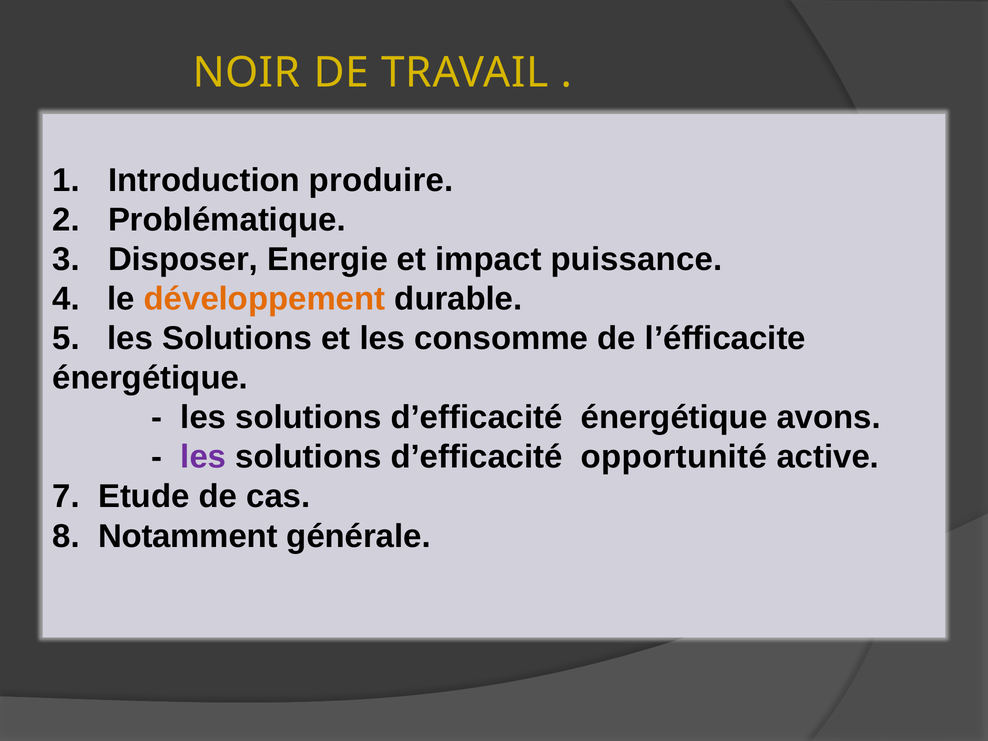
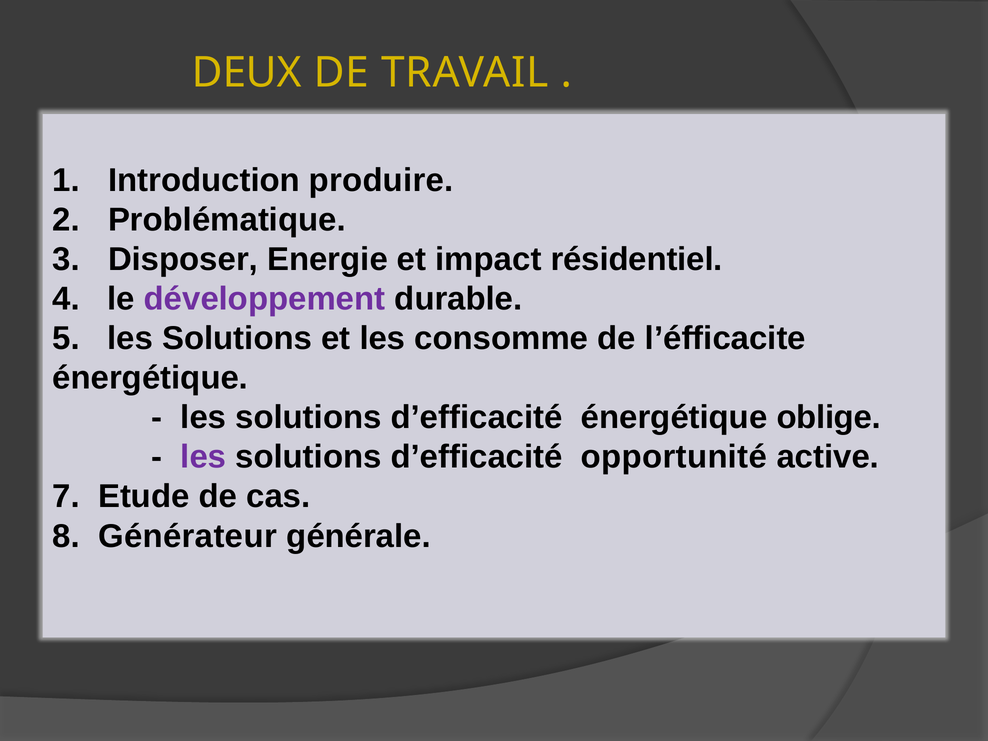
NOIR: NOIR -> DEUX
puissance: puissance -> résidentiel
développement colour: orange -> purple
avons: avons -> oblige
Notamment: Notamment -> Générateur
